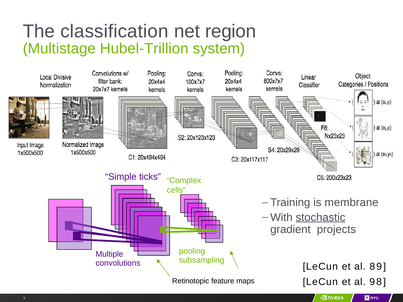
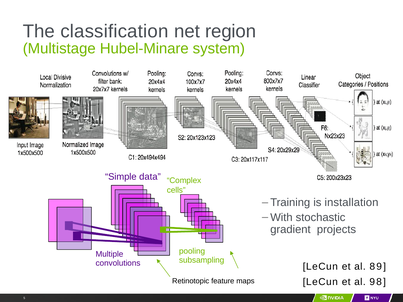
Hubel-Trillion: Hubel-Trillion -> Hubel-Minare
ticks: ticks -> data
membrane: membrane -> installation
stochastic underline: present -> none
